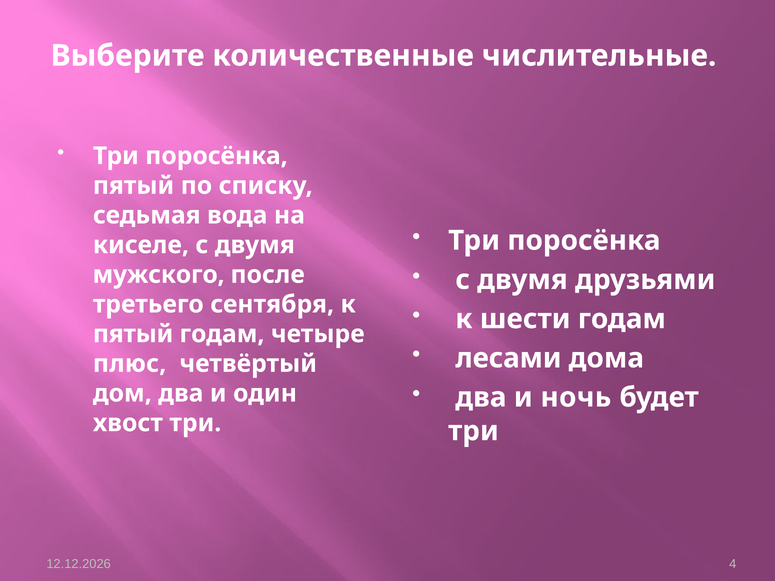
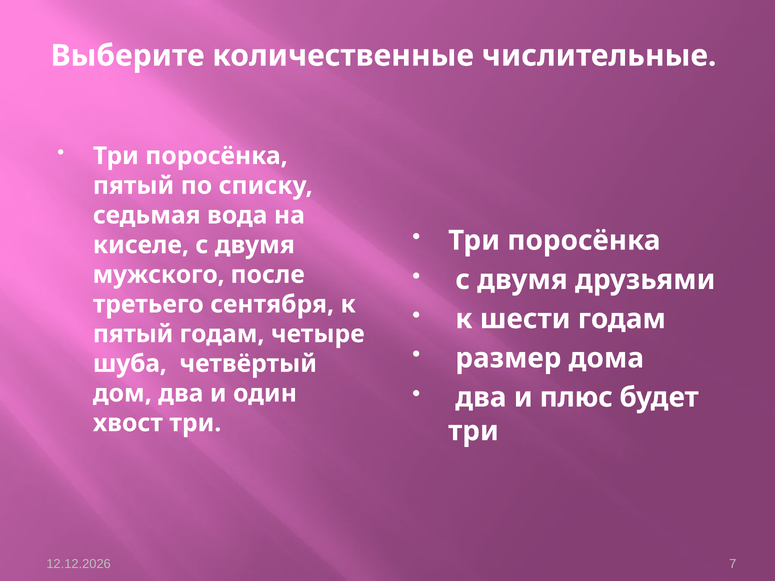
лесами: лесами -> размер
плюс: плюс -> шуба
ночь: ночь -> плюс
4: 4 -> 7
